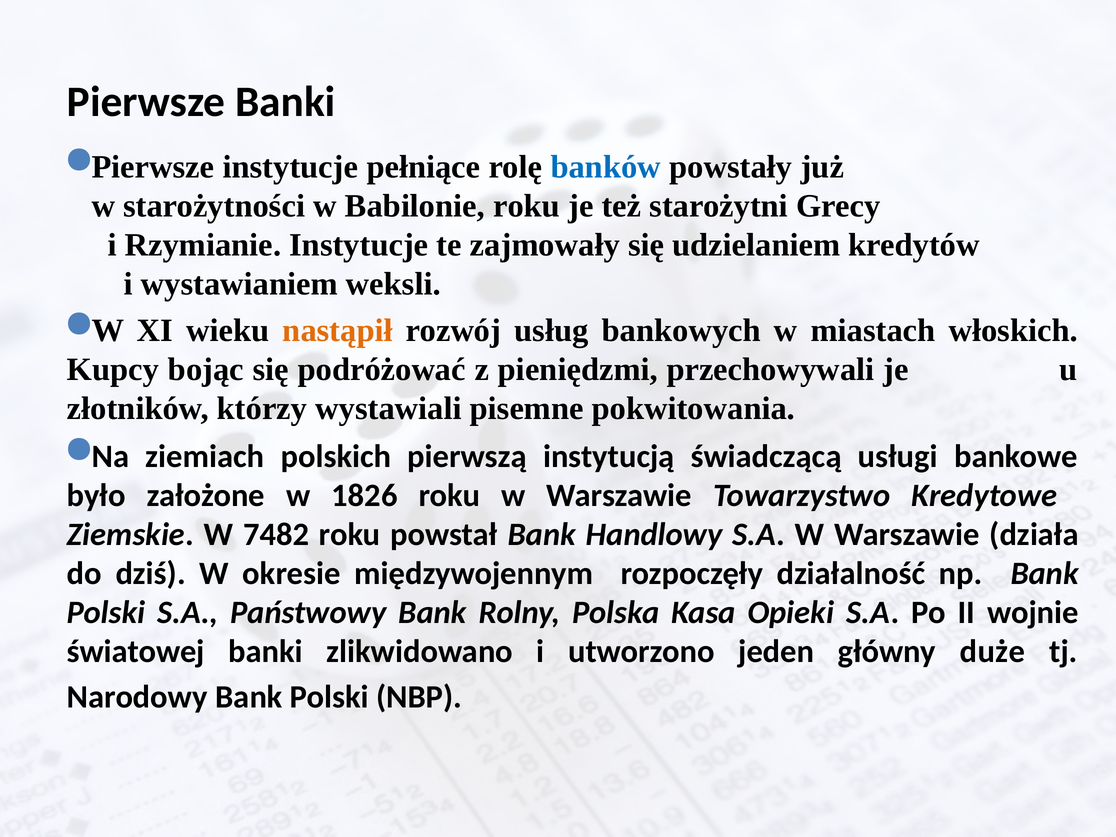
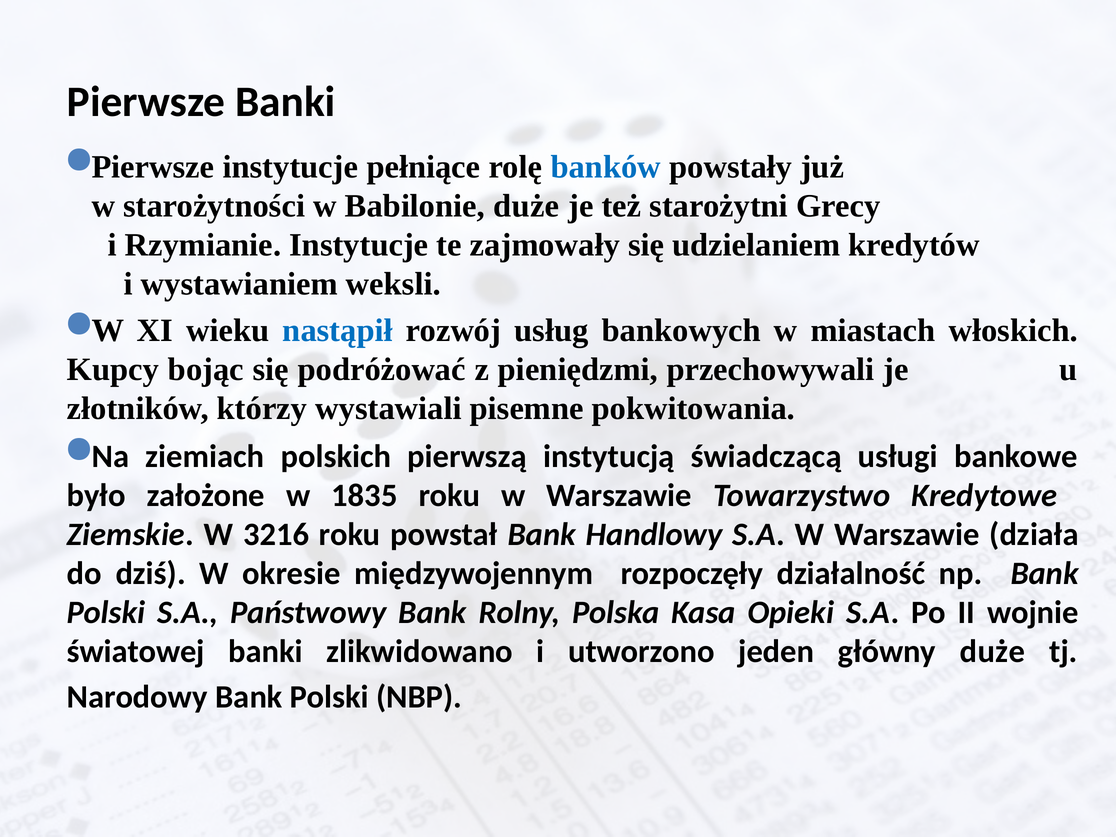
Babilonie roku: roku -> duże
nastąpił colour: orange -> blue
1826: 1826 -> 1835
7482: 7482 -> 3216
